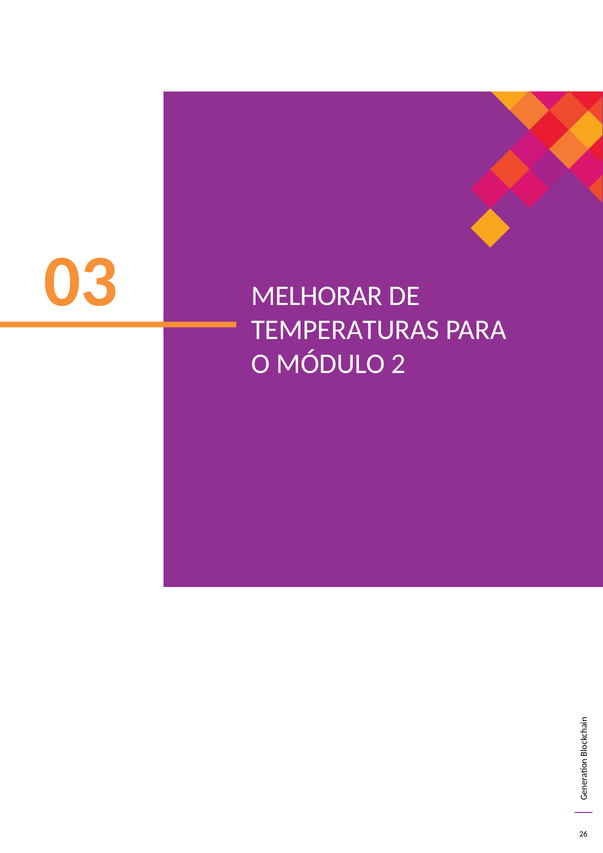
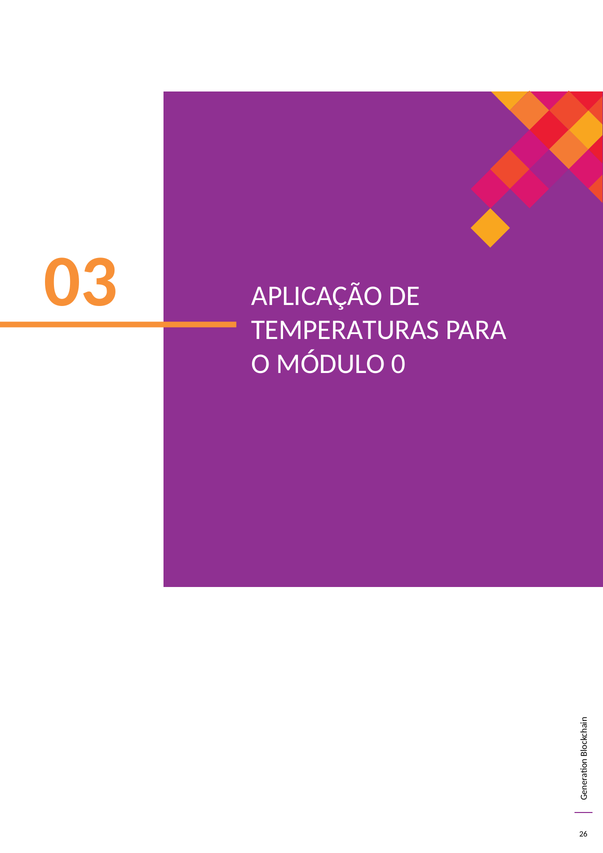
MELHORAR: MELHORAR -> APLICAÇÃO
2: 2 -> 0
